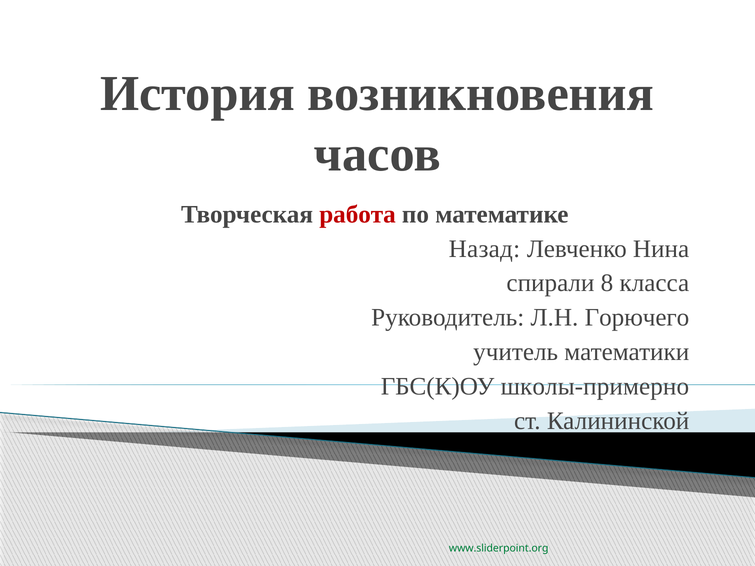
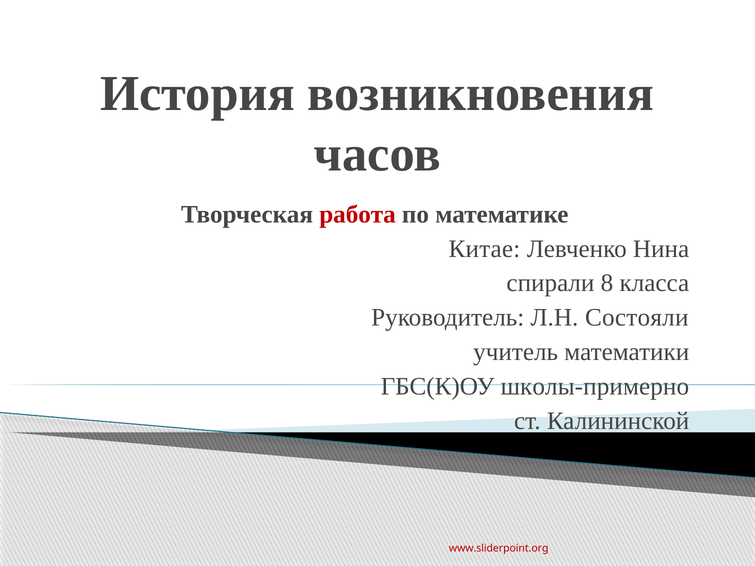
Назад: Назад -> Китае
Горючего: Горючего -> Состояли
www.sliderpoint.org colour: green -> red
